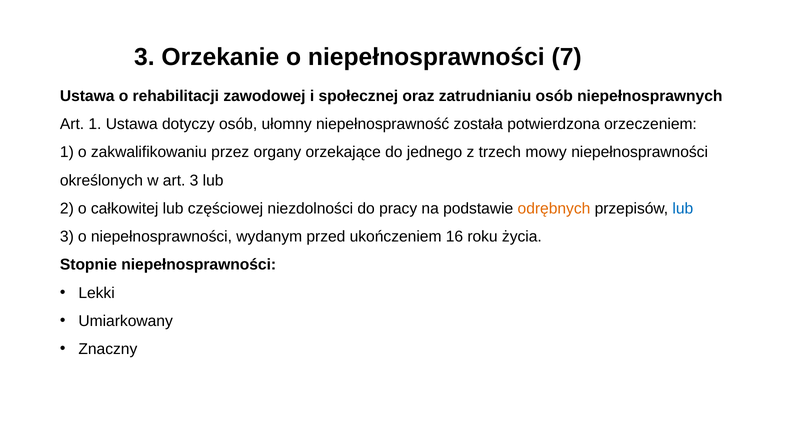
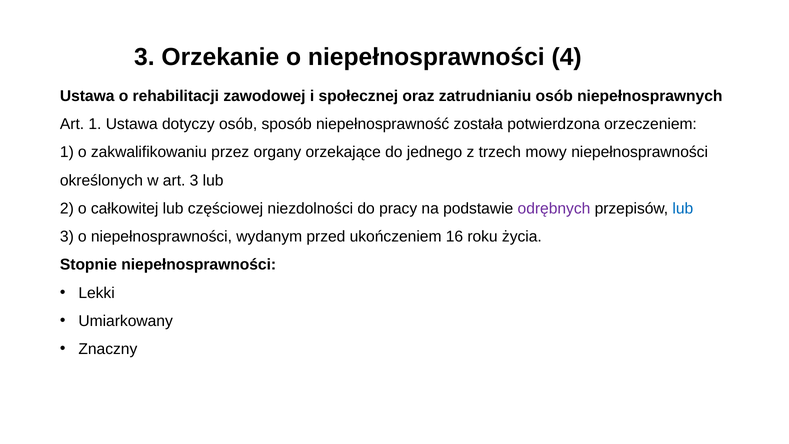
7: 7 -> 4
ułomny: ułomny -> sposób
odrębnych colour: orange -> purple
